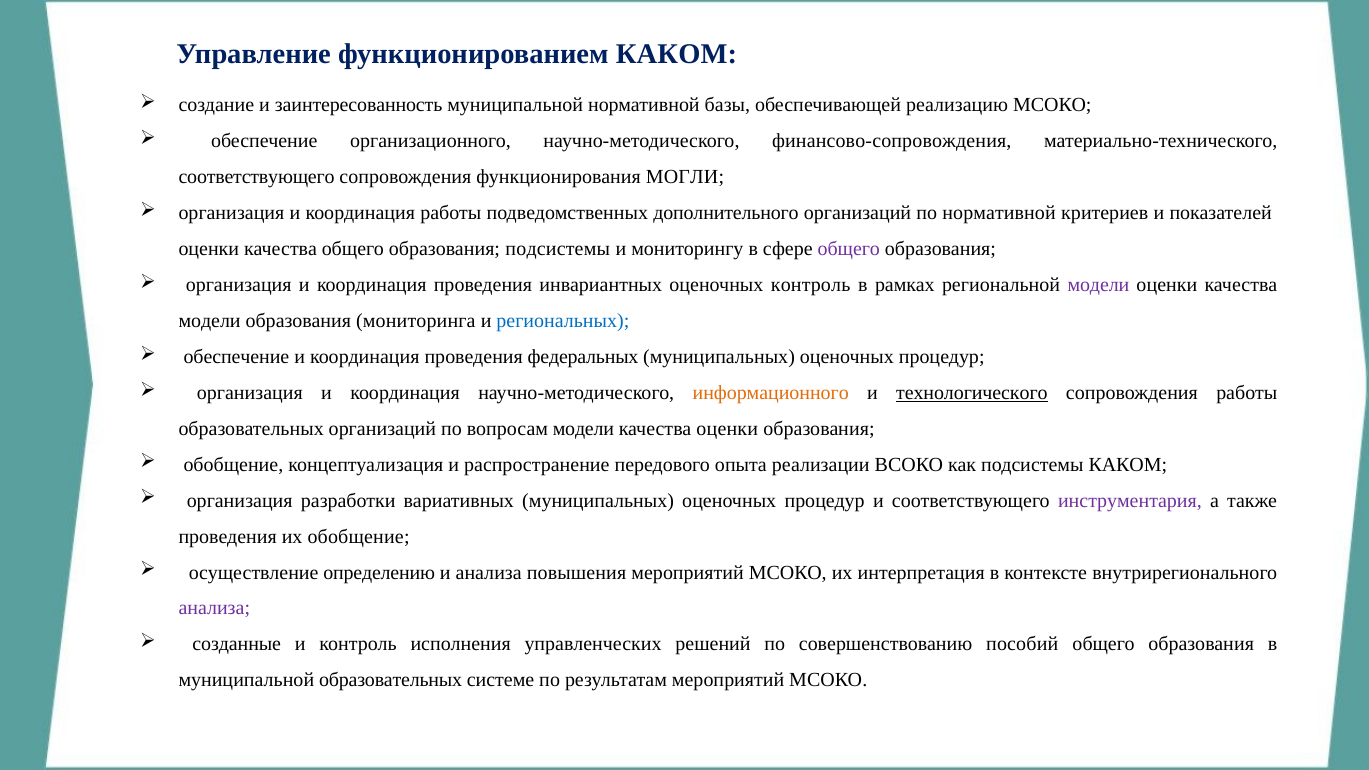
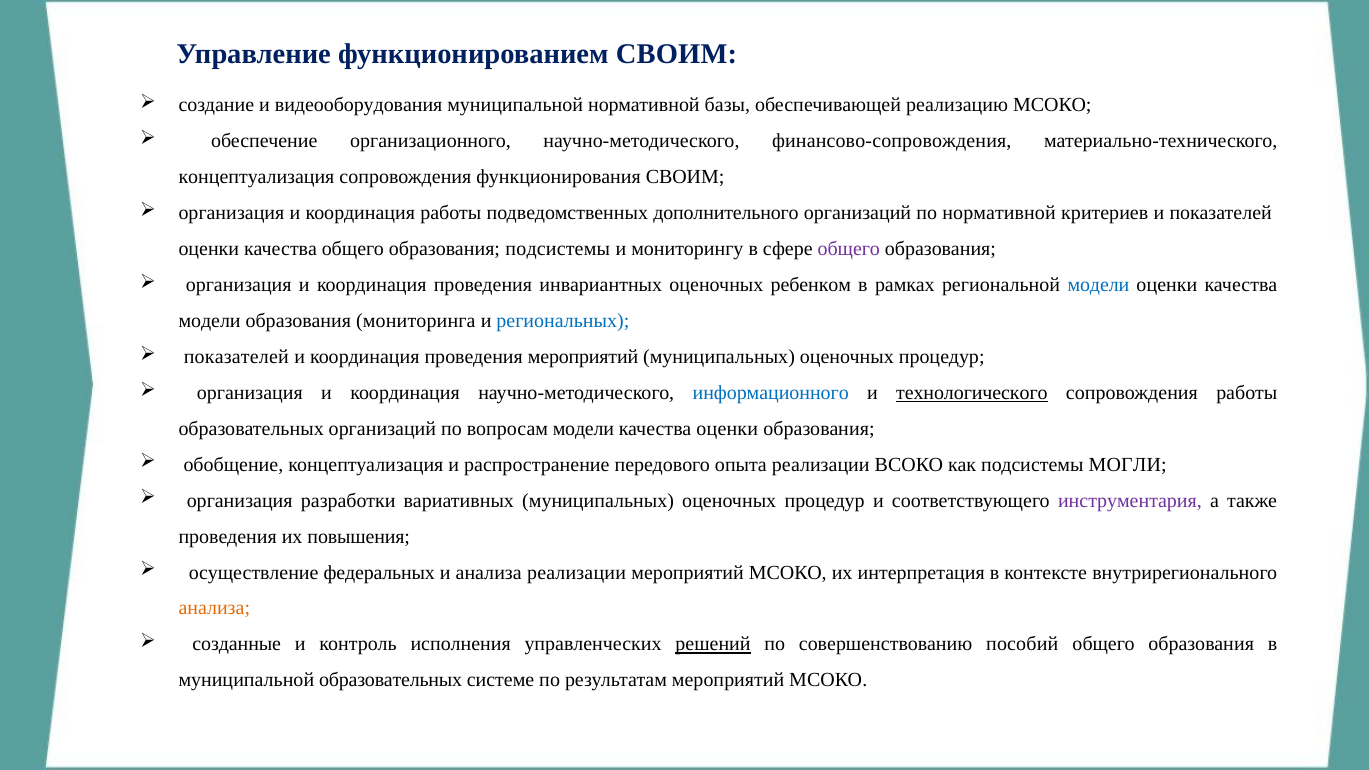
функционированием КАКОМ: КАКОМ -> СВОИМ
заинтересованность: заинтересованность -> видеооборудования
соответствующего at (257, 177): соответствующего -> концептуализация
функционирования МОГЛИ: МОГЛИ -> СВОИМ
оценочных контроль: контроль -> ребенком
модели at (1098, 285) colour: purple -> blue
обеспечение at (236, 357): обеспечение -> показателей
проведения федеральных: федеральных -> мероприятий
информационного colour: orange -> blue
подсистемы КАКОМ: КАКОМ -> МОГЛИ
их обобщение: обобщение -> повышения
определению: определению -> федеральных
анализа повышения: повышения -> реализации
анализа at (214, 608) colour: purple -> orange
решений underline: none -> present
